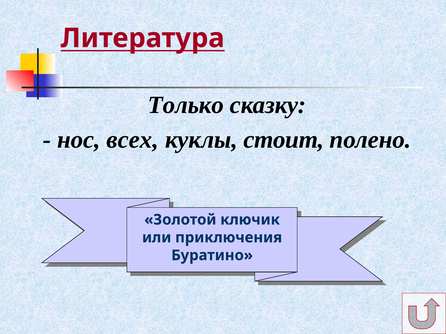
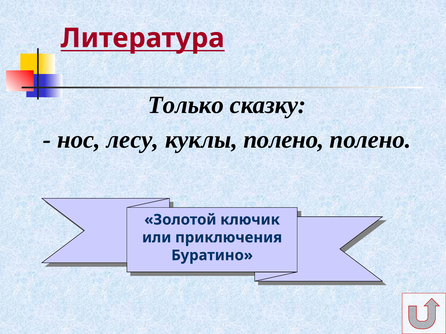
всех: всех -> лесу
куклы стоит: стоит -> полено
